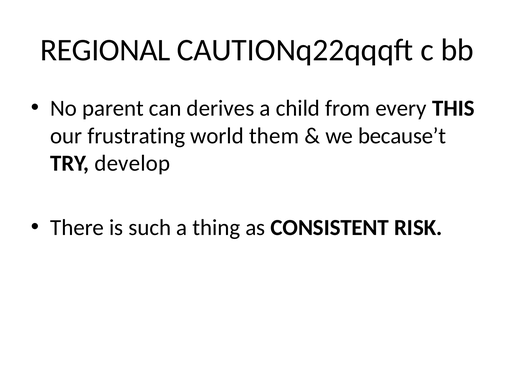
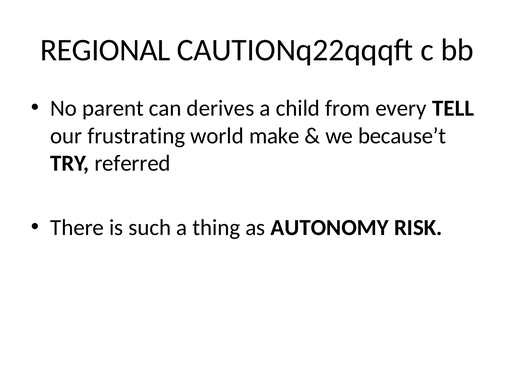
THIS: THIS -> TELL
them: them -> make
develop: develop -> referred
CONSISTENT: CONSISTENT -> AUTONOMY
